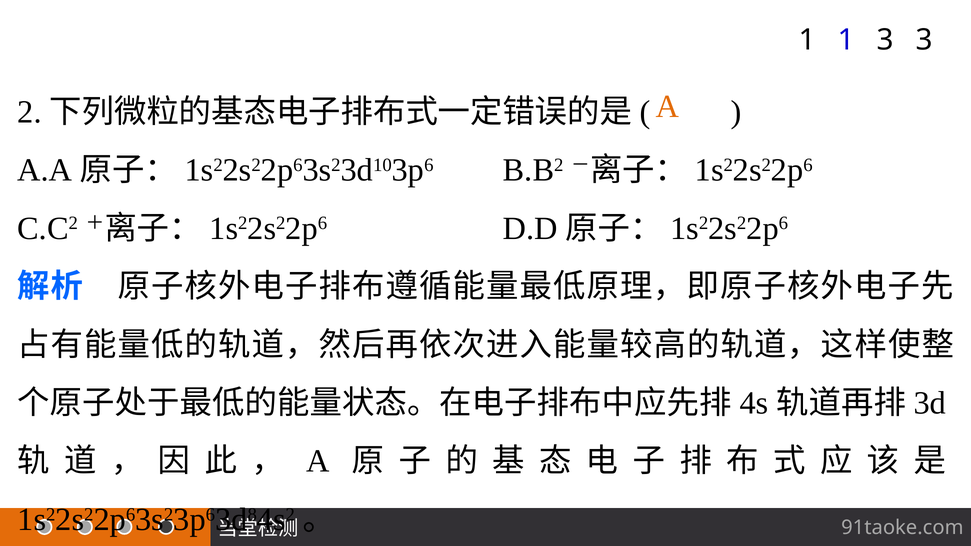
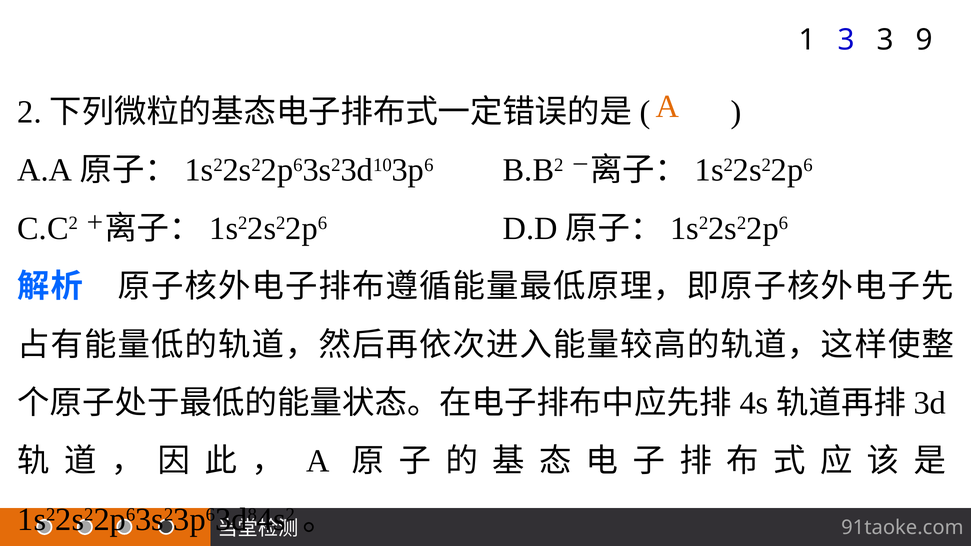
1 1: 1 -> 3
3 3: 3 -> 9
